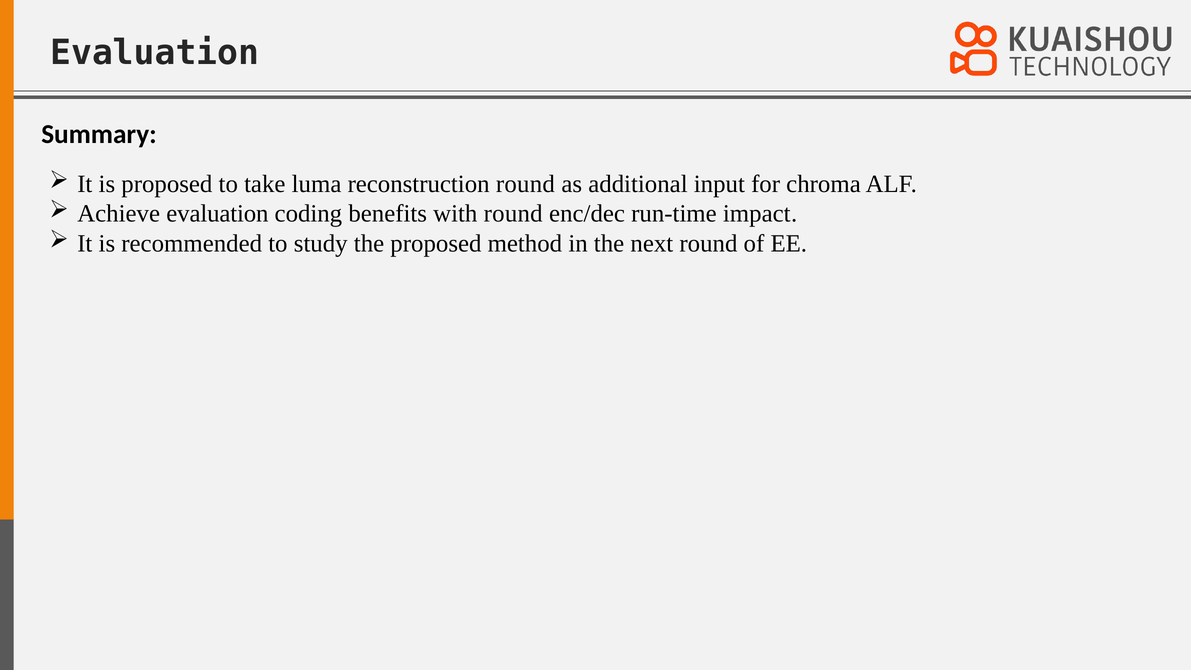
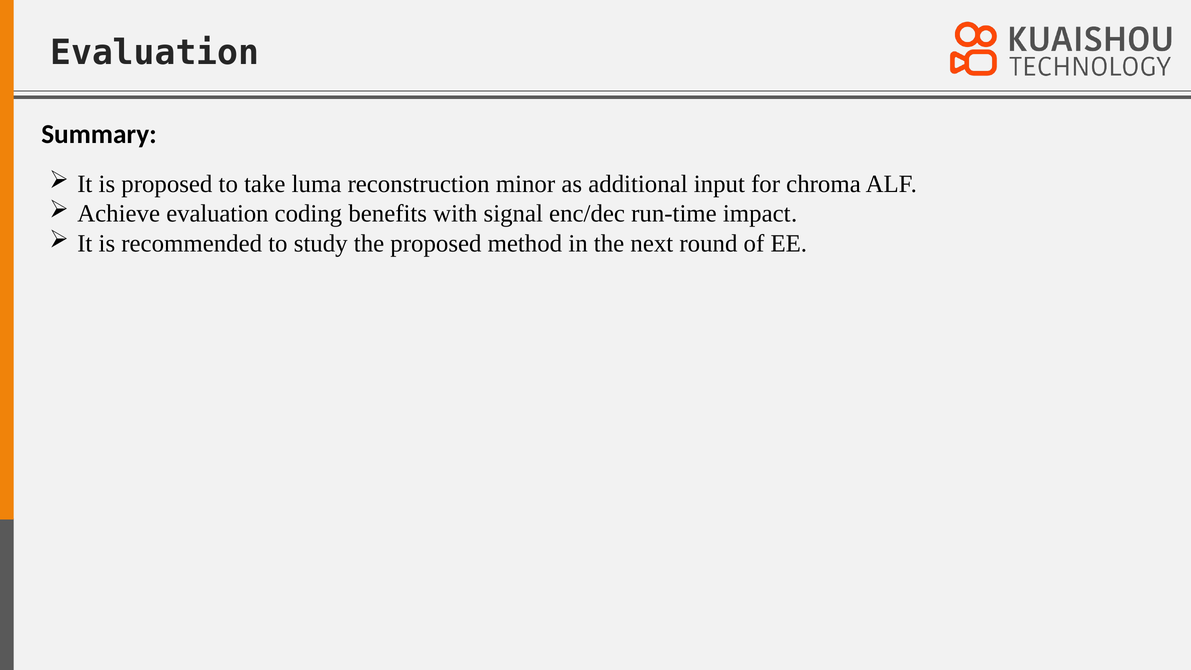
reconstruction round: round -> minor
with round: round -> signal
